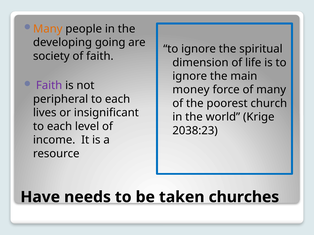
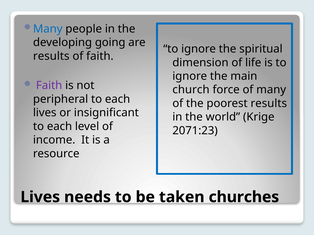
Many at (48, 29) colour: orange -> blue
society at (51, 56): society -> results
money: money -> church
poorest church: church -> results
2038:23: 2038:23 -> 2071:23
Have at (40, 197): Have -> Lives
